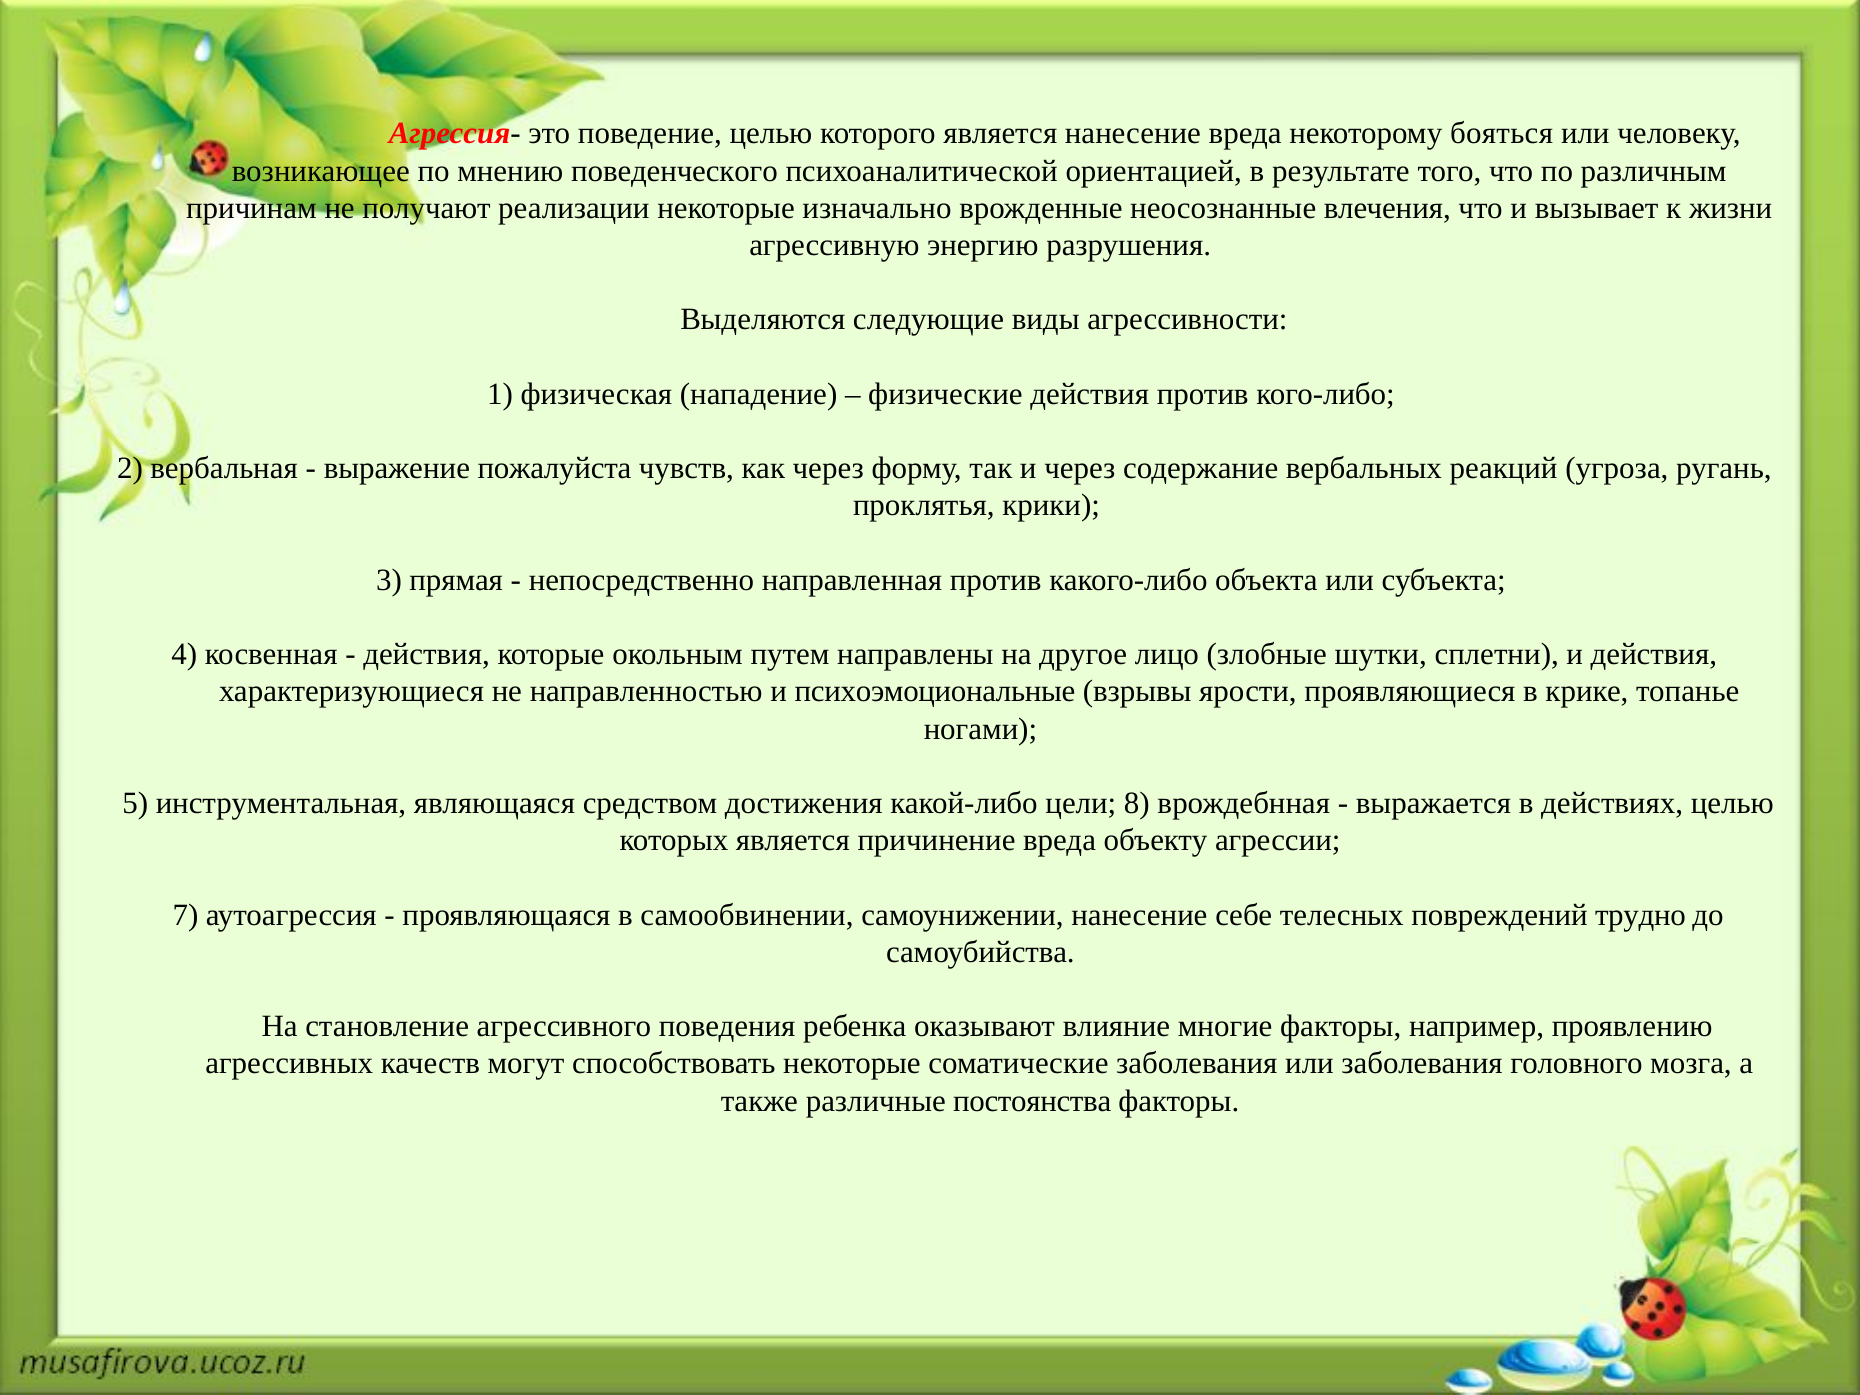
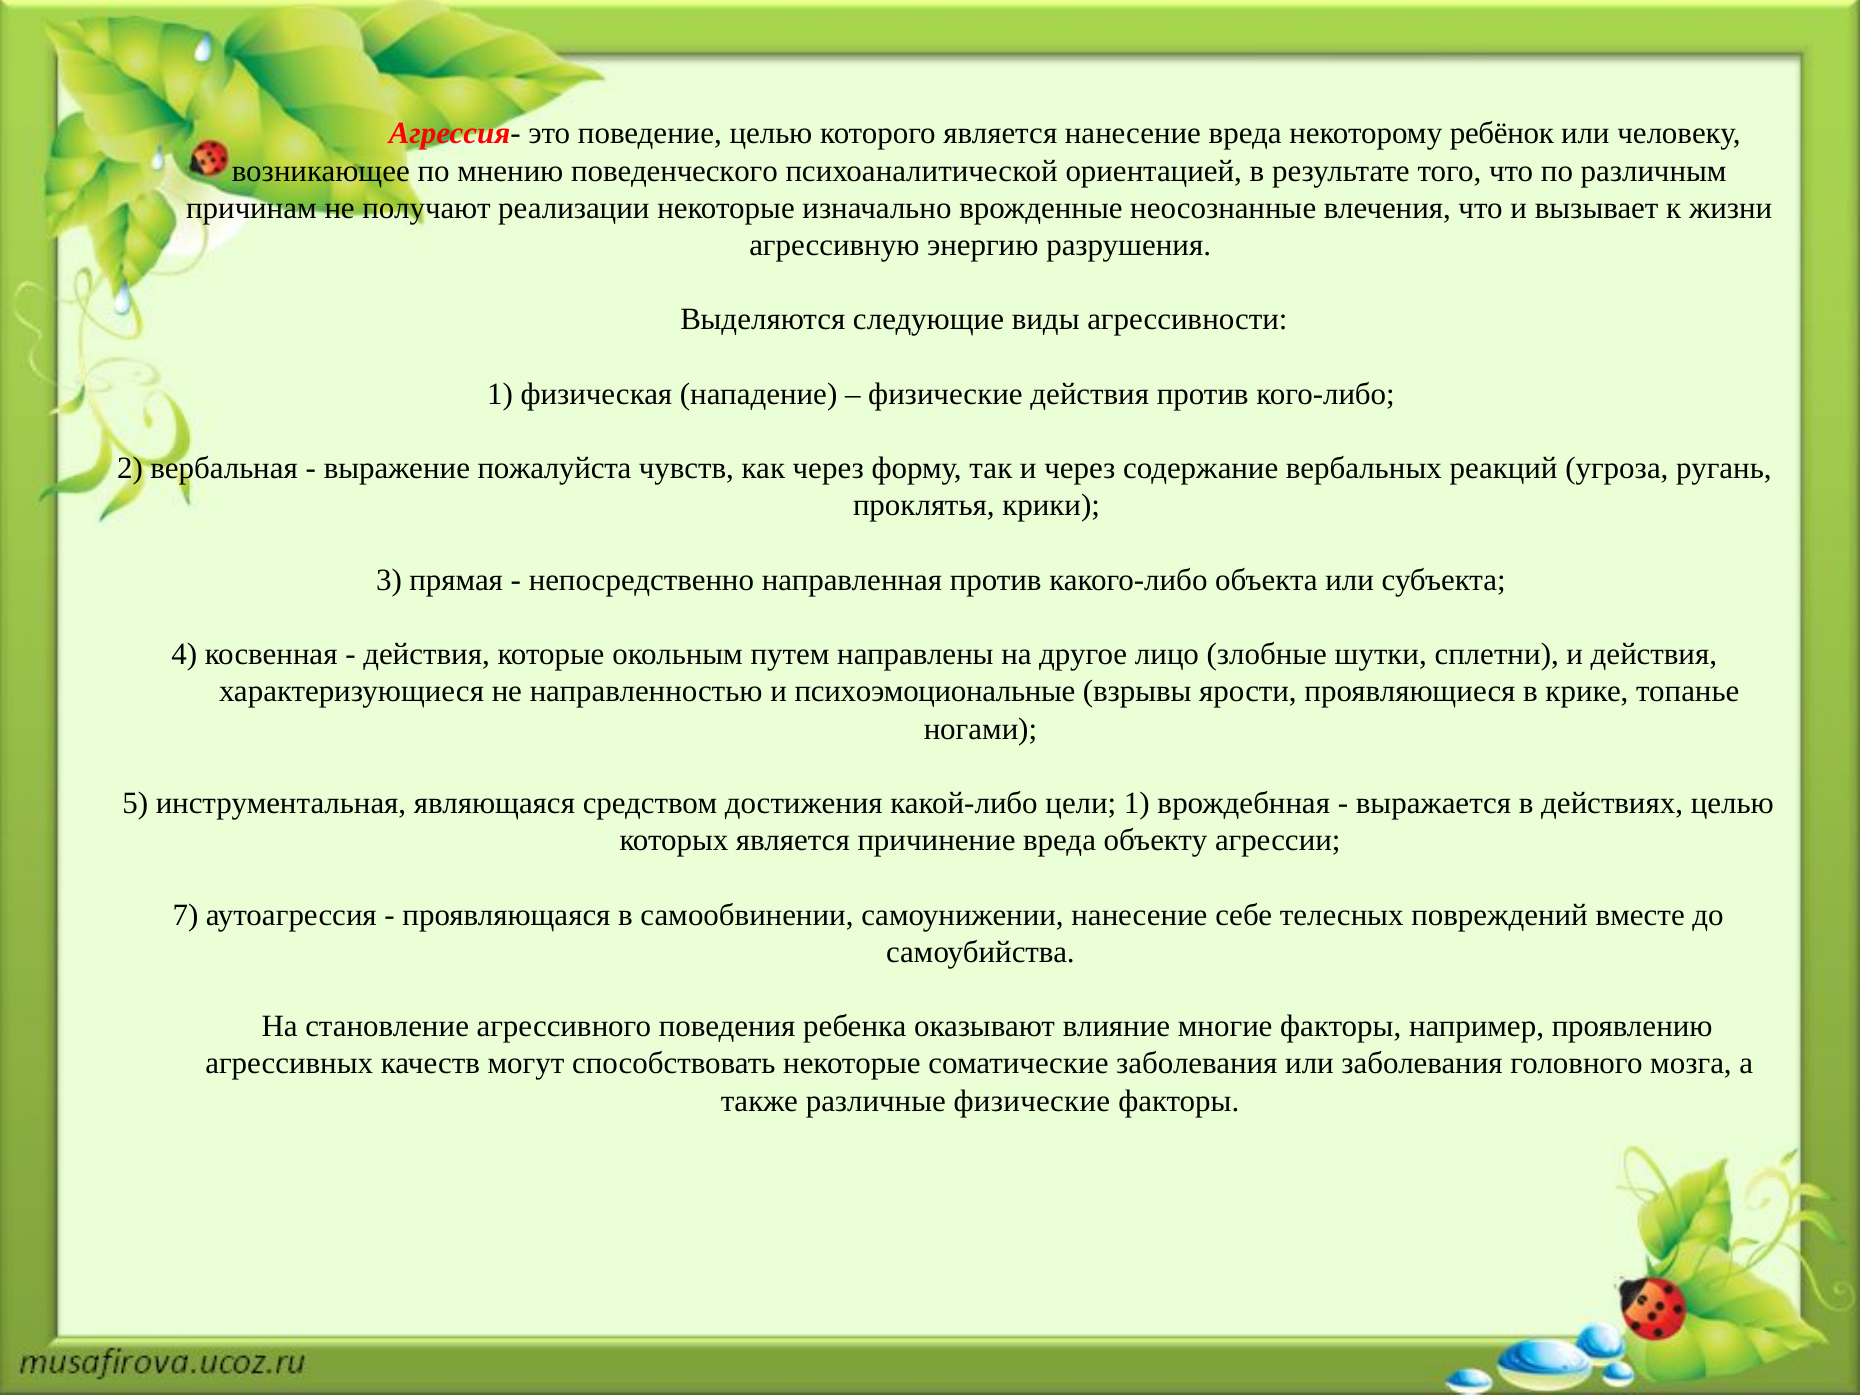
бояться: бояться -> ребёнок
цели 8: 8 -> 1
трудно: трудно -> вместе
различные постоянства: постоянства -> физические
